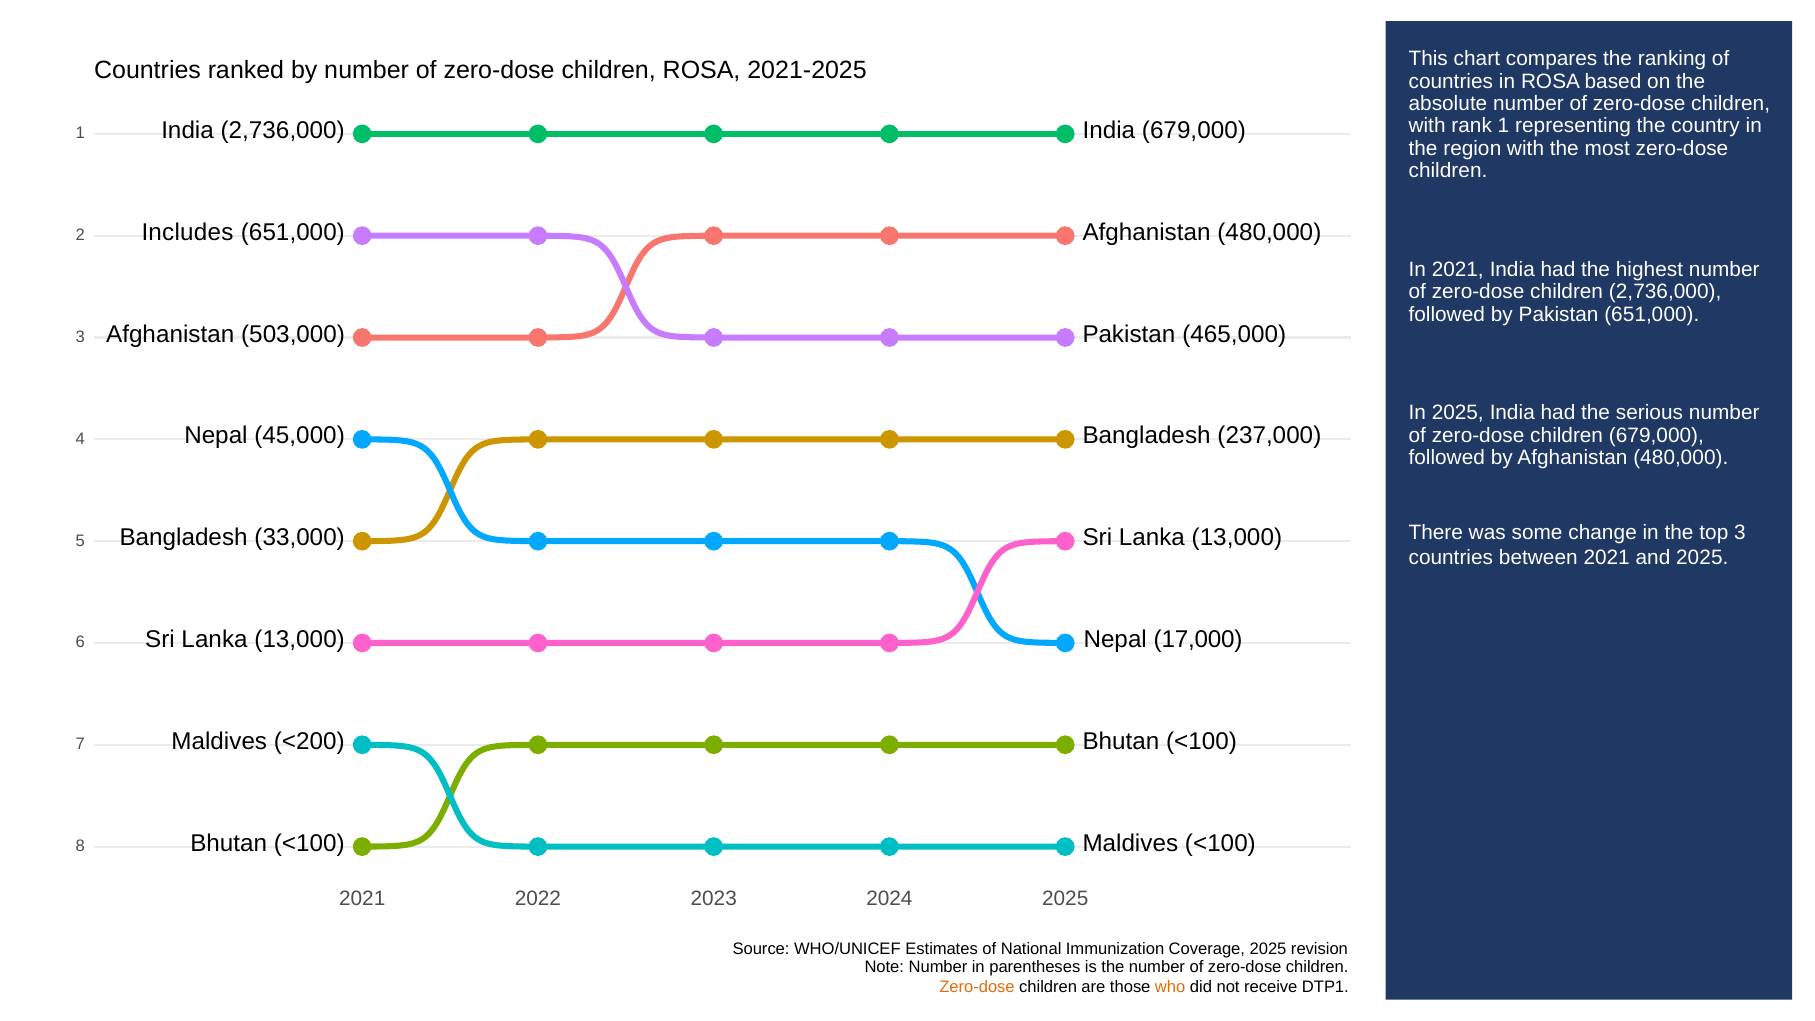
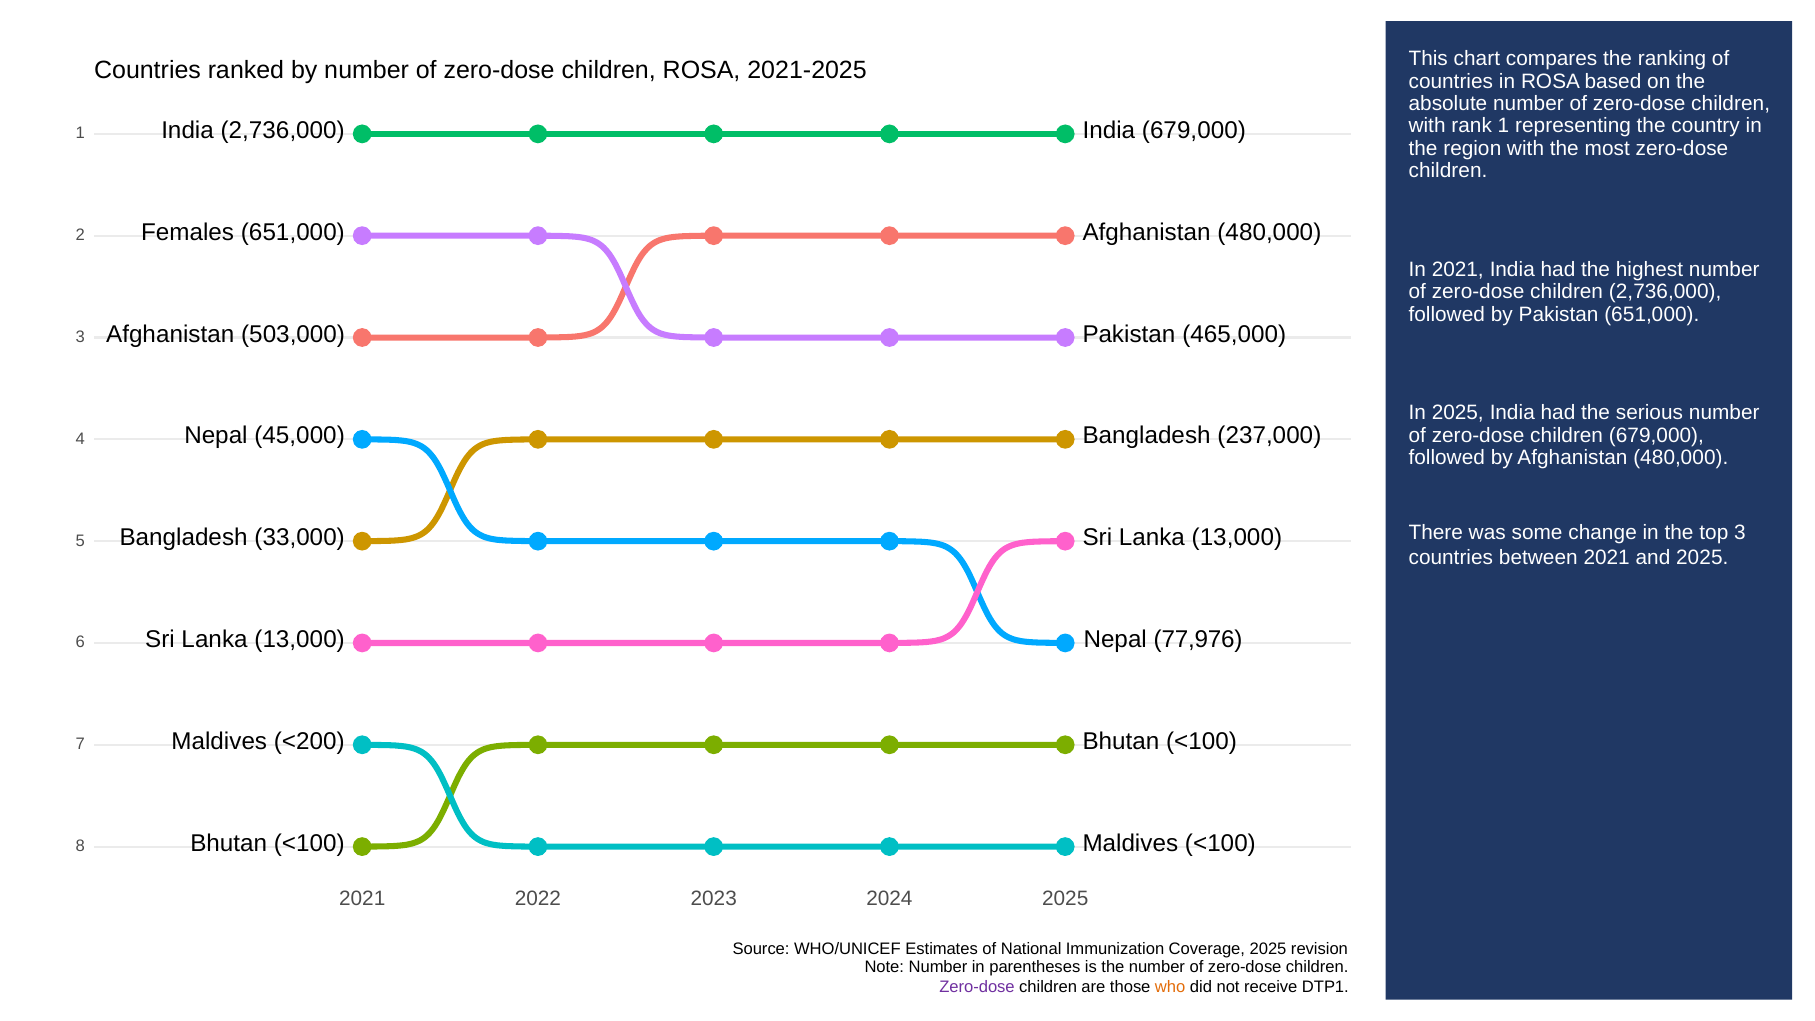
Includes: Includes -> Females
17,000: 17,000 -> 77,976
Zero-dose at (977, 987) colour: orange -> purple
